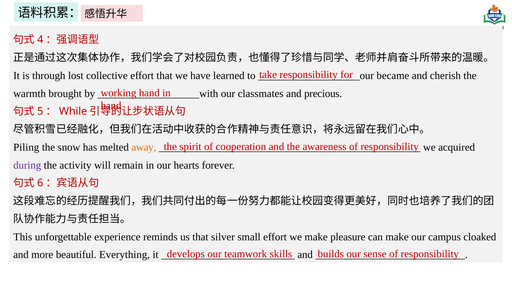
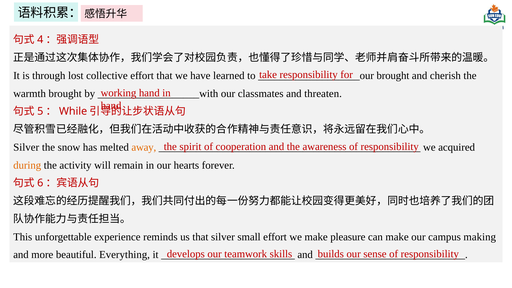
became at (393, 76): became -> brought
precious: precious -> threaten
Piling at (26, 147): Piling -> Silver
during colour: purple -> orange
cloaked: cloaked -> making
